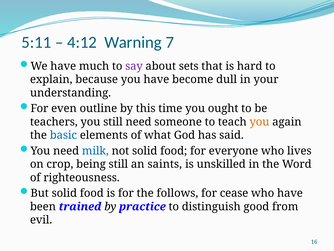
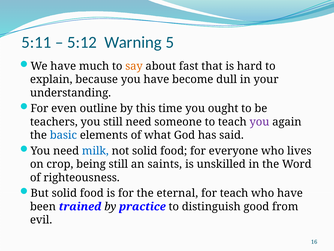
4:12: 4:12 -> 5:12
7: 7 -> 5
say colour: purple -> orange
sets: sets -> fast
you at (259, 122) colour: orange -> purple
follows: follows -> eternal
for cease: cease -> teach
